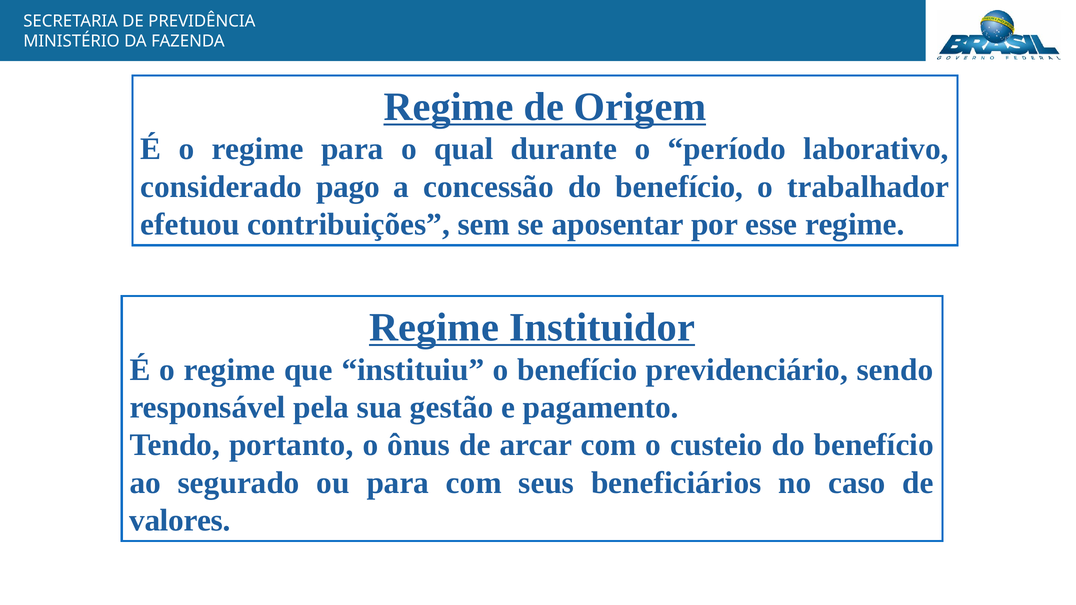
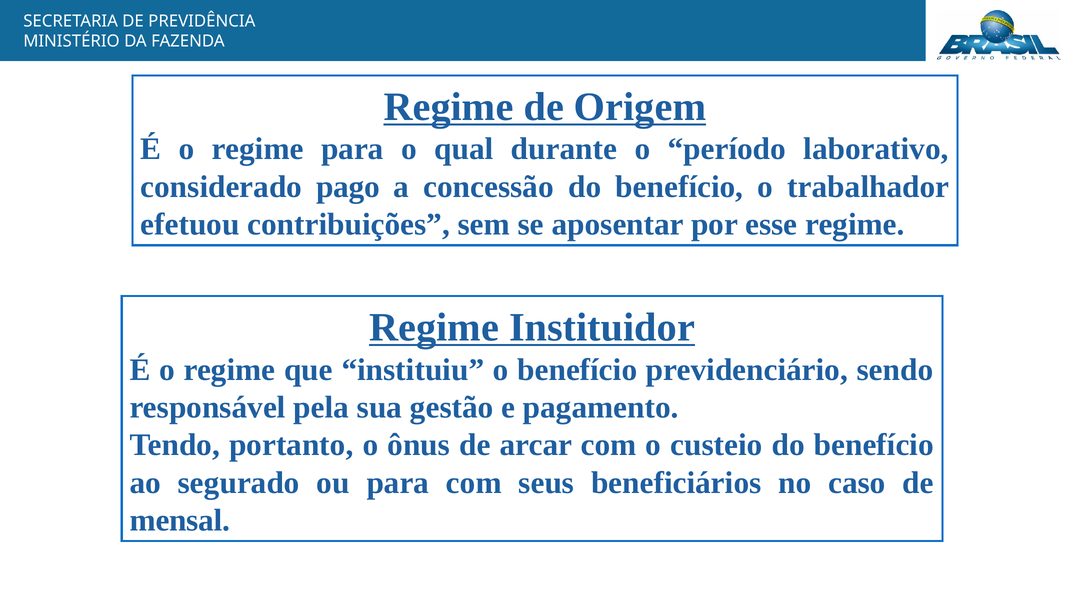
valores: valores -> mensal
